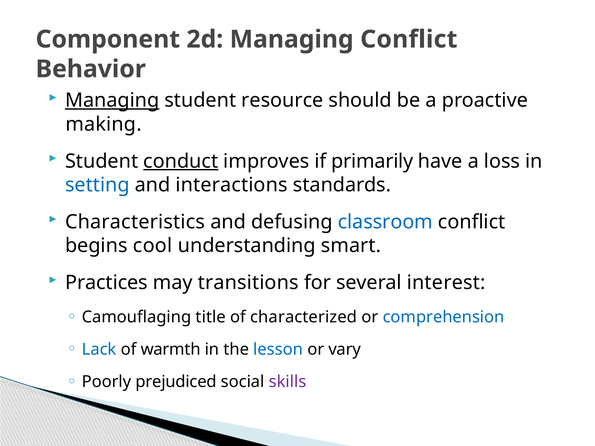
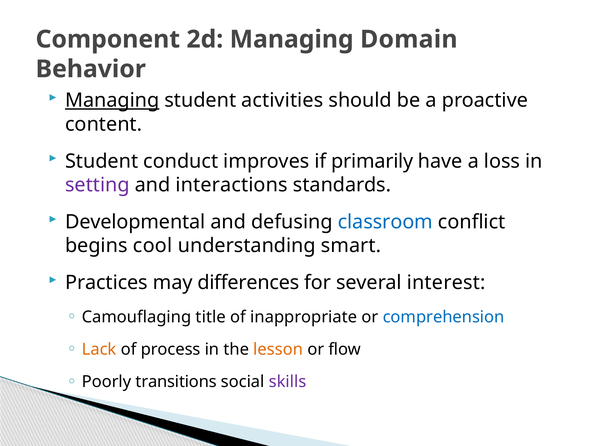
Managing Conflict: Conflict -> Domain
resource: resource -> activities
making: making -> content
conduct underline: present -> none
setting colour: blue -> purple
Characteristics: Characteristics -> Developmental
transitions: transitions -> differences
characterized: characterized -> inappropriate
Lack colour: blue -> orange
warmth: warmth -> process
lesson colour: blue -> orange
vary: vary -> flow
prejudiced: prejudiced -> transitions
